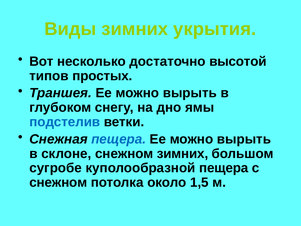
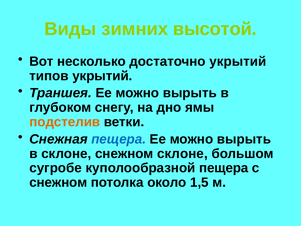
укрытия: укрытия -> высотой
достаточно высотой: высотой -> укрытий
типов простых: простых -> укрытий
подстелив colour: blue -> orange
снежном зимних: зимних -> склоне
